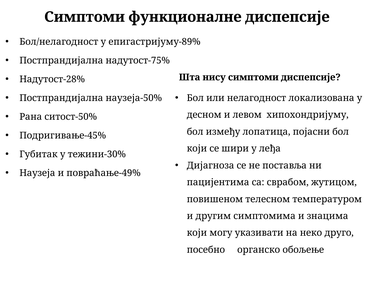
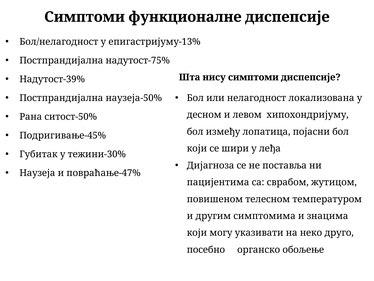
епигастријуму-89%: епигастријуму-89% -> епигастријуму-13%
Надутост-28%: Надутост-28% -> Надутост-39%
повраћање-49%: повраћање-49% -> повраћање-47%
